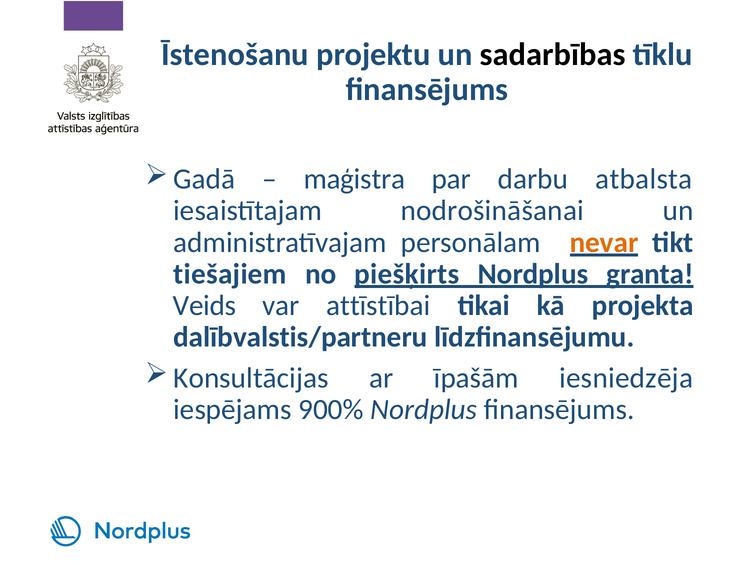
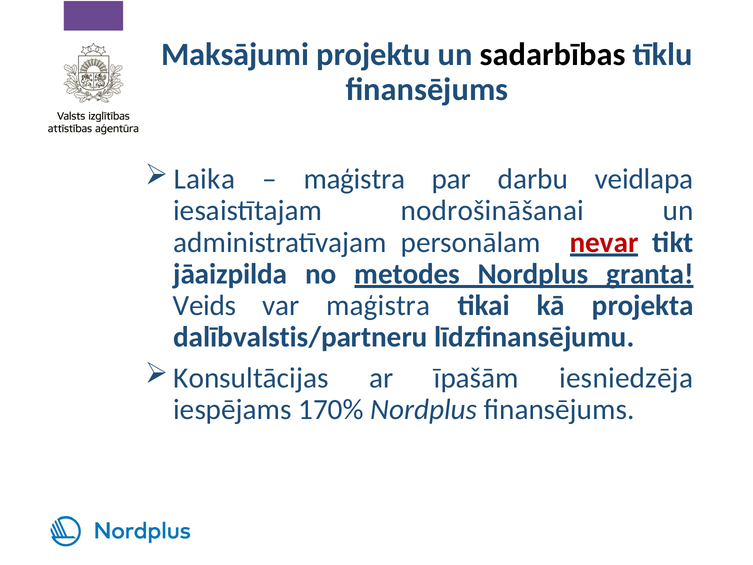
Īstenošanu: Īstenošanu -> Maksājumi
Gadā: Gadā -> Laika
atbalsta: atbalsta -> veidlapa
nevar colour: orange -> red
tiešajiem: tiešajiem -> jāaizpilda
piešķirts: piešķirts -> metodes
var attīstībai: attīstībai -> maģistra
900%: 900% -> 170%
